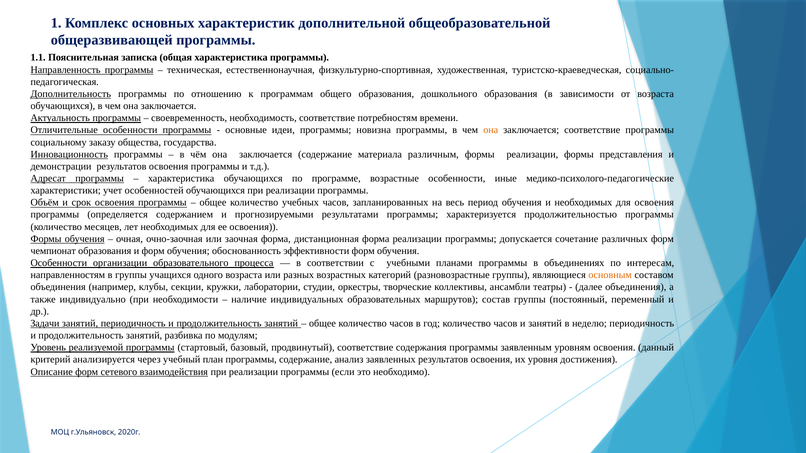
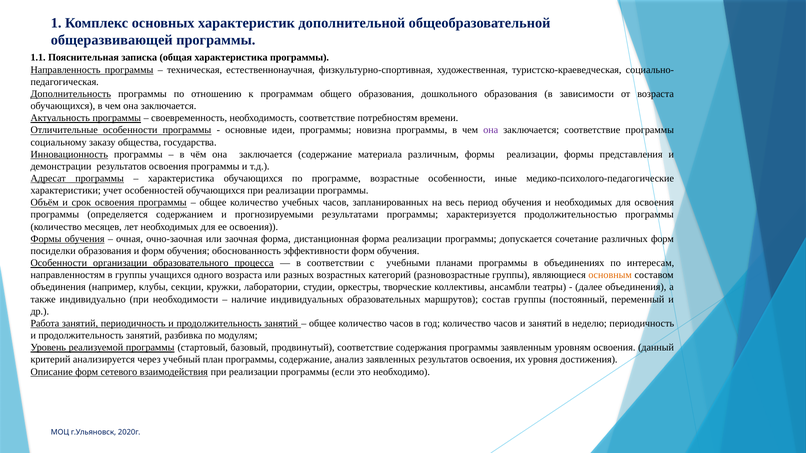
она at (491, 130) colour: orange -> purple
чемпионат: чемпионат -> посиделки
Задачи: Задачи -> Работа
